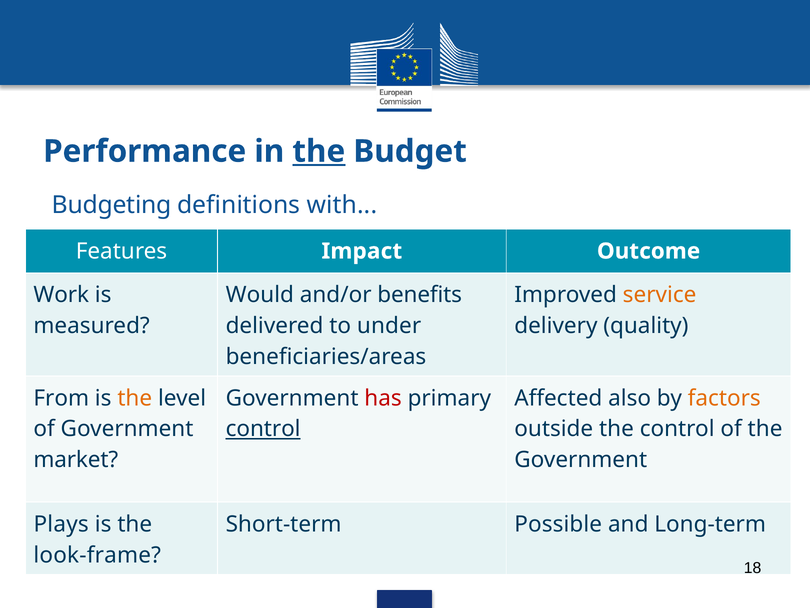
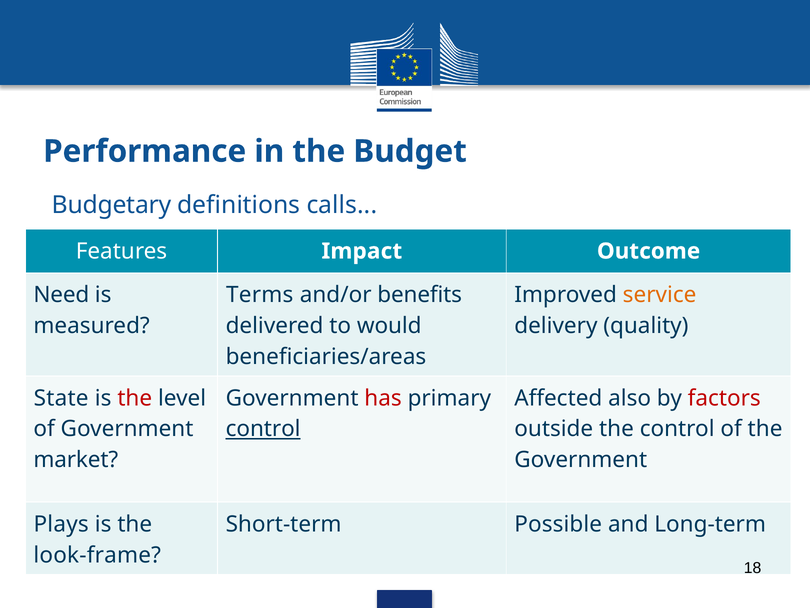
the at (319, 151) underline: present -> none
Budgeting: Budgeting -> Budgetary
with: with -> calls
Work: Work -> Need
Would: Would -> Terms
under: under -> would
From: From -> State
the at (135, 398) colour: orange -> red
factors colour: orange -> red
